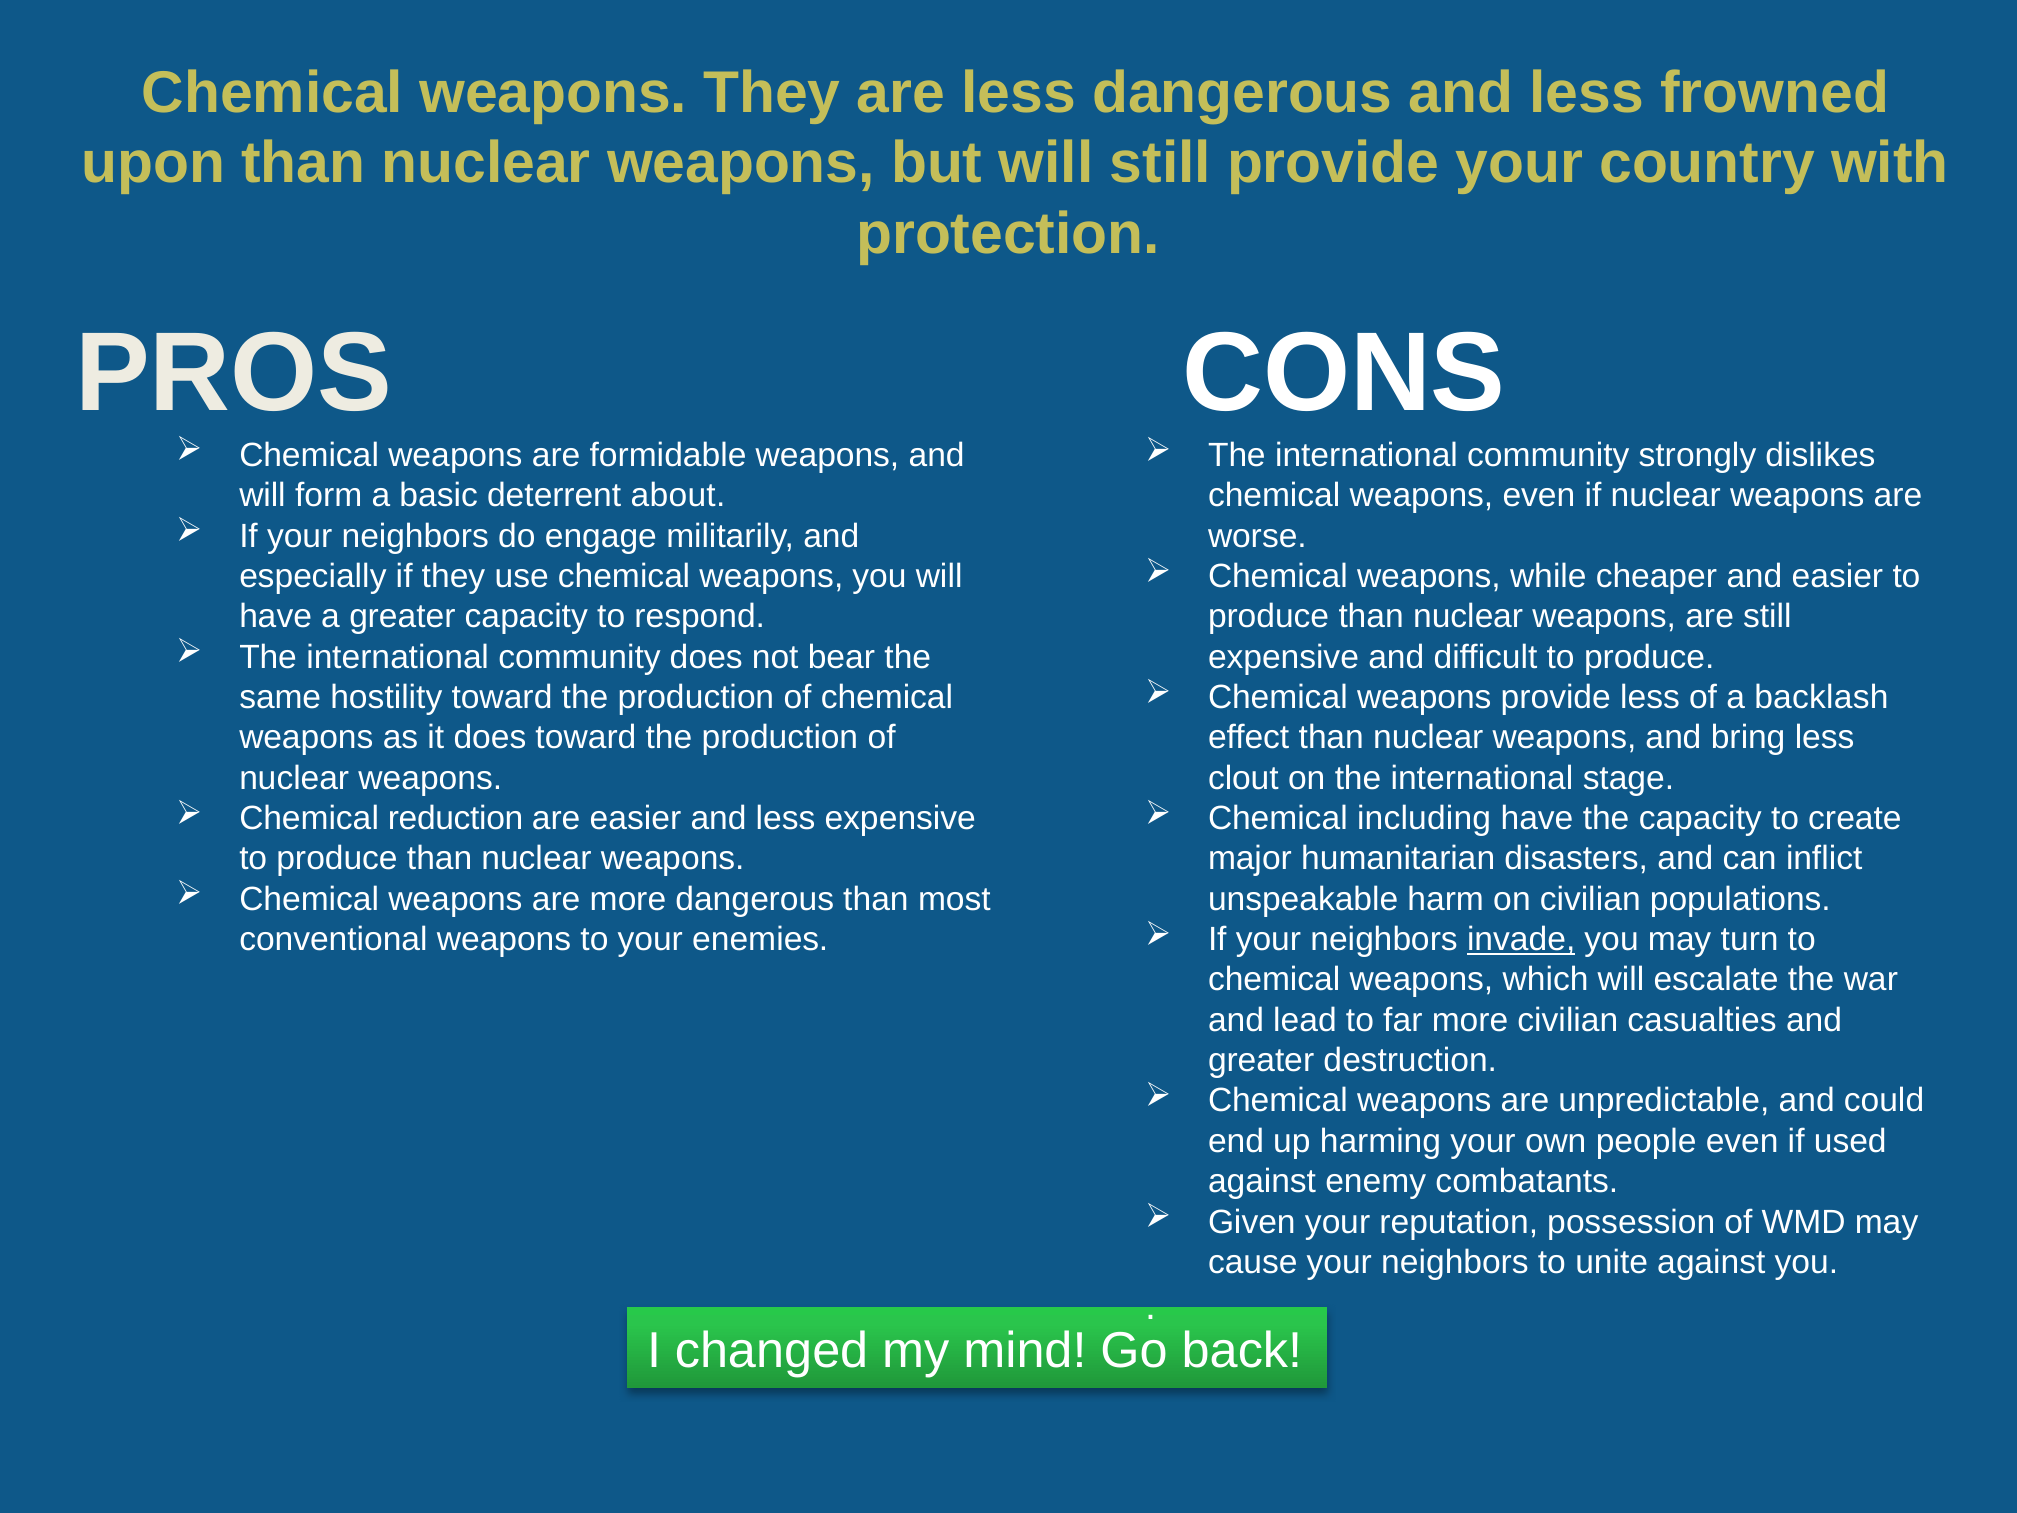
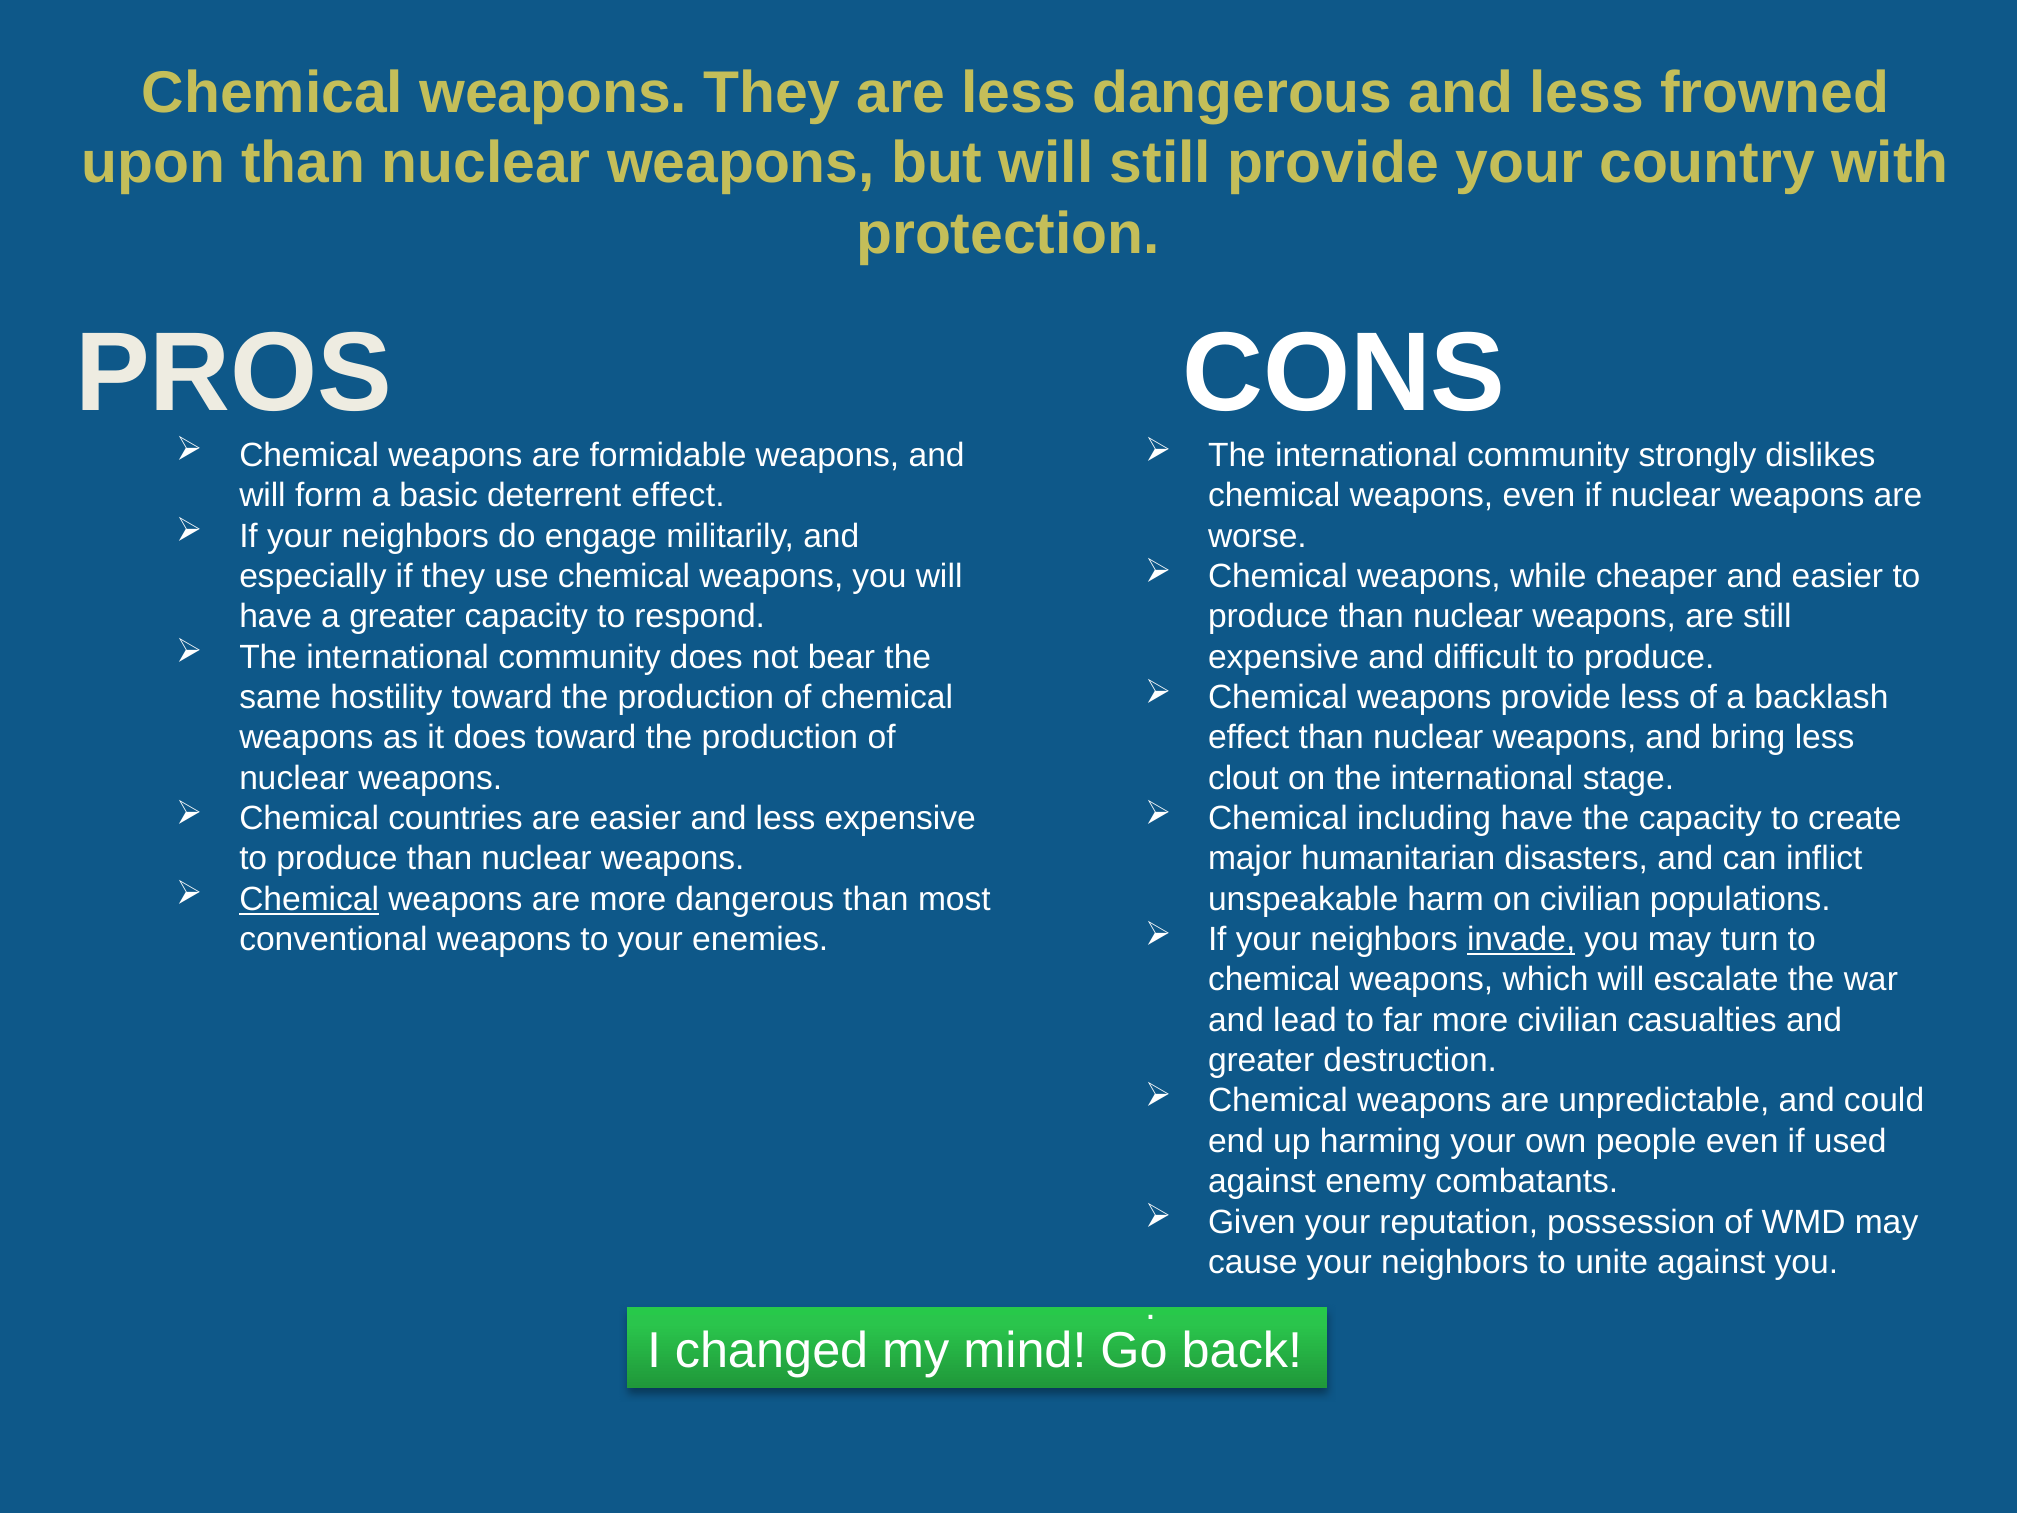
deterrent about: about -> effect
reduction: reduction -> countries
Chemical at (309, 899) underline: none -> present
